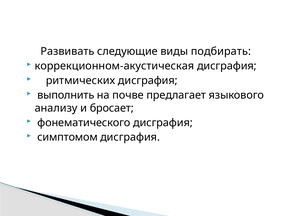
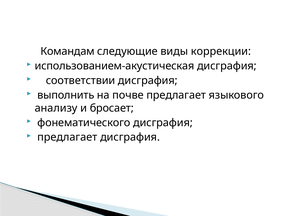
Развивать: Развивать -> Командам
подбирать: подбирать -> коррекции
коррекционном-акустическая: коррекционном-акустическая -> использованием-акустическая
ритмических: ритмических -> соответствии
симптомом at (67, 137): симптомом -> предлагает
